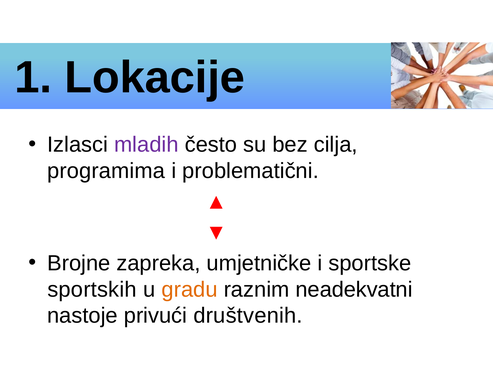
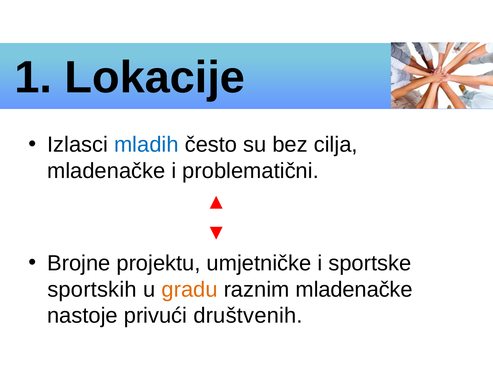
mladih colour: purple -> blue
programima at (106, 171): programima -> mladenačke
zapreka: zapreka -> projektu
raznim neadekvatni: neadekvatni -> mladenačke
